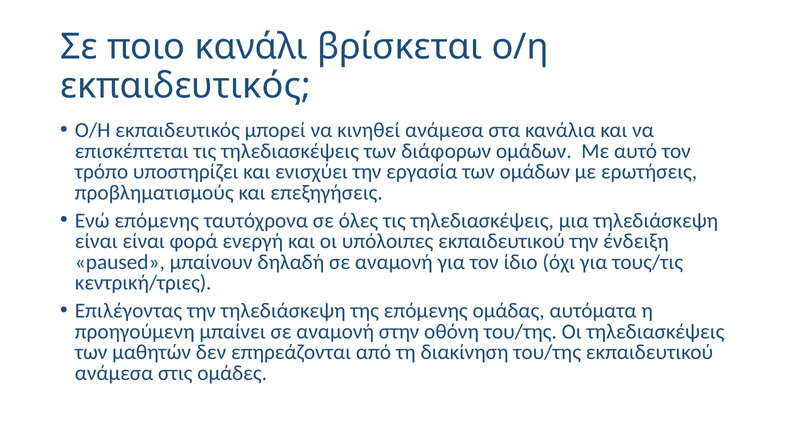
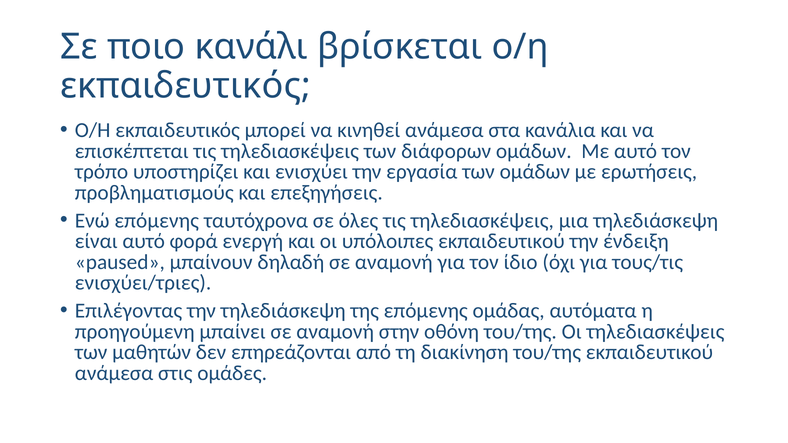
είναι είναι: είναι -> αυτό
κεντρική/τριες: κεντρική/τριες -> ενισχύει/τριες
